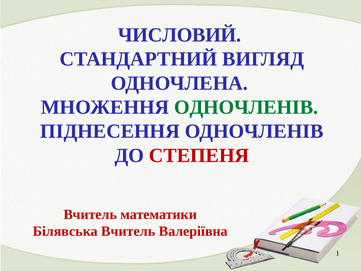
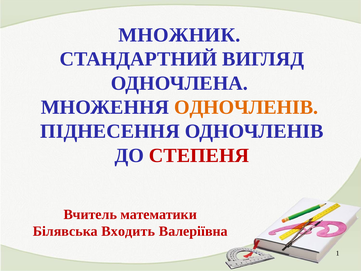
ЧИСЛОВИЙ: ЧИСЛОВИЙ -> МНОЖНИК
ОДНОЧЛЕНІВ at (246, 107) colour: green -> orange
Білявська Вчитель: Вчитель -> Входить
